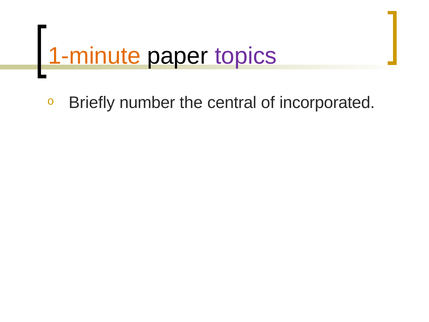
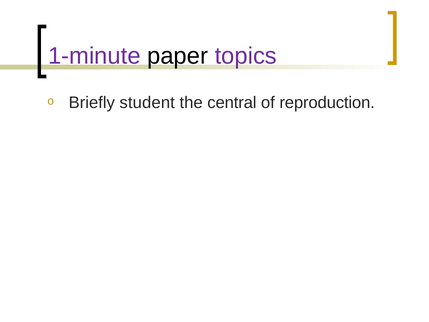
1-minute colour: orange -> purple
number: number -> student
incorporated: incorporated -> reproduction
